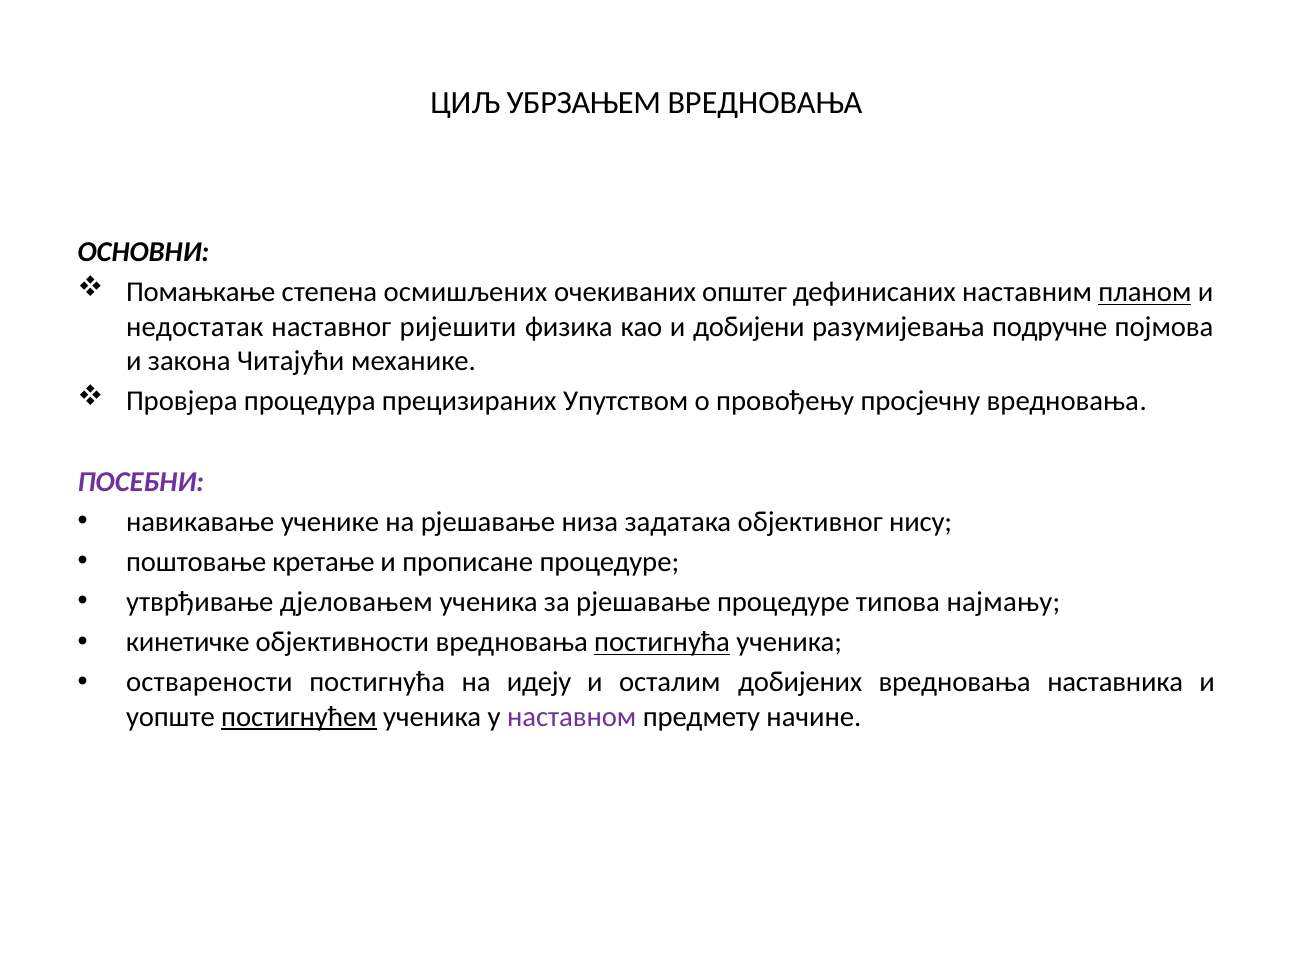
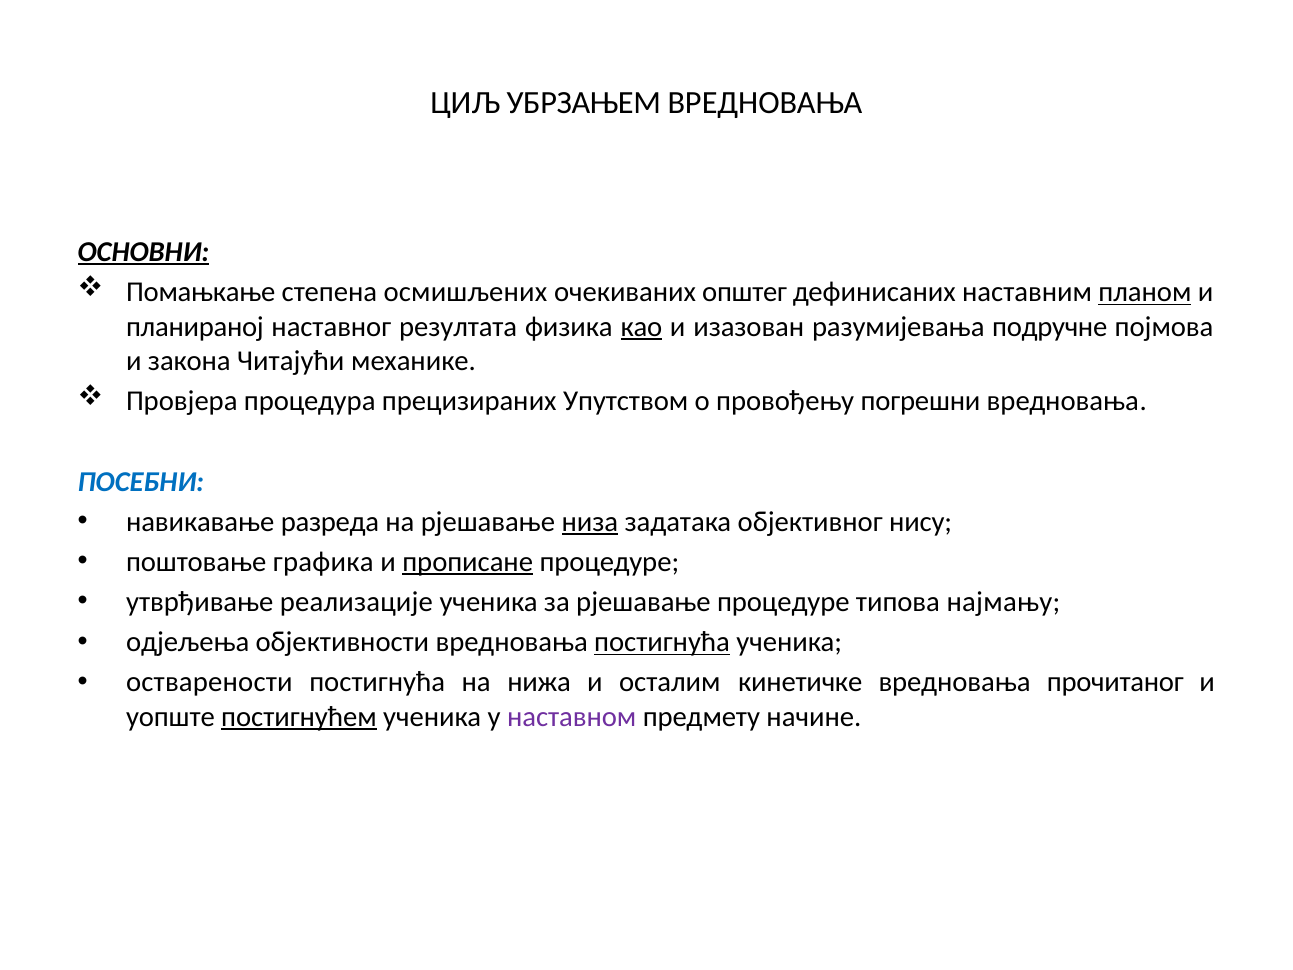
ОСНОВНИ underline: none -> present
недостатак: недостатак -> планираној
ријешити: ријешити -> резултата
као underline: none -> present
добијени: добијени -> изазован
просјечну: просјечну -> погрешни
ПОСЕБНИ colour: purple -> blue
ученике: ученике -> разреда
низа underline: none -> present
кретање: кретање -> графика
прописане underline: none -> present
дјеловањем: дјеловањем -> реализације
кинетичке: кинетичке -> одјељења
идеју: идеју -> нижа
добијених: добијених -> кинетичке
наставника: наставника -> прочитаног
